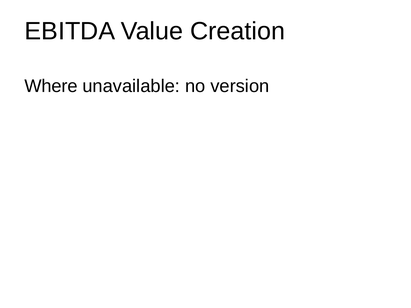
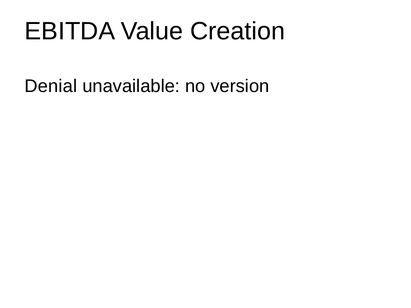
Where: Where -> Denial
